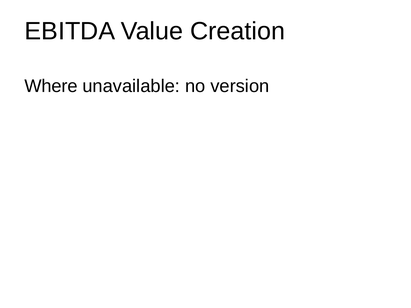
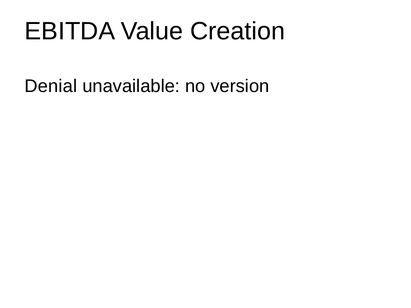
Where: Where -> Denial
